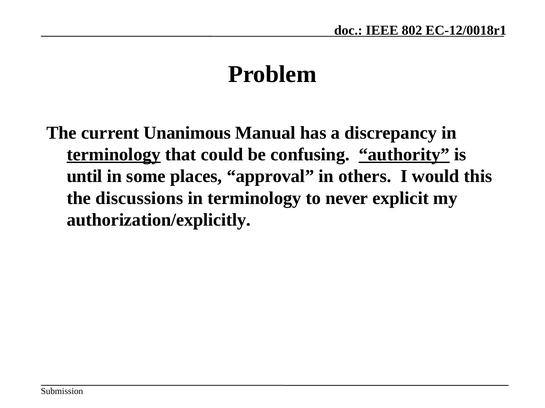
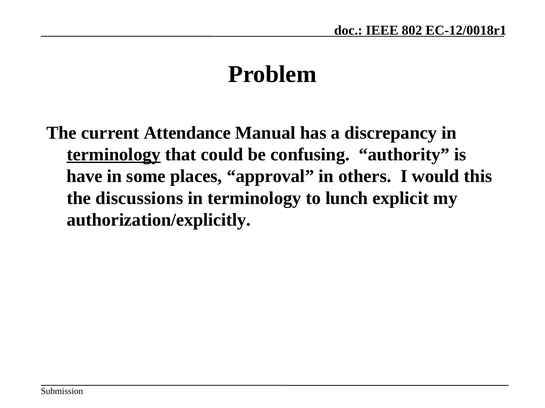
Unanimous: Unanimous -> Attendance
authority underline: present -> none
until: until -> have
never: never -> lunch
